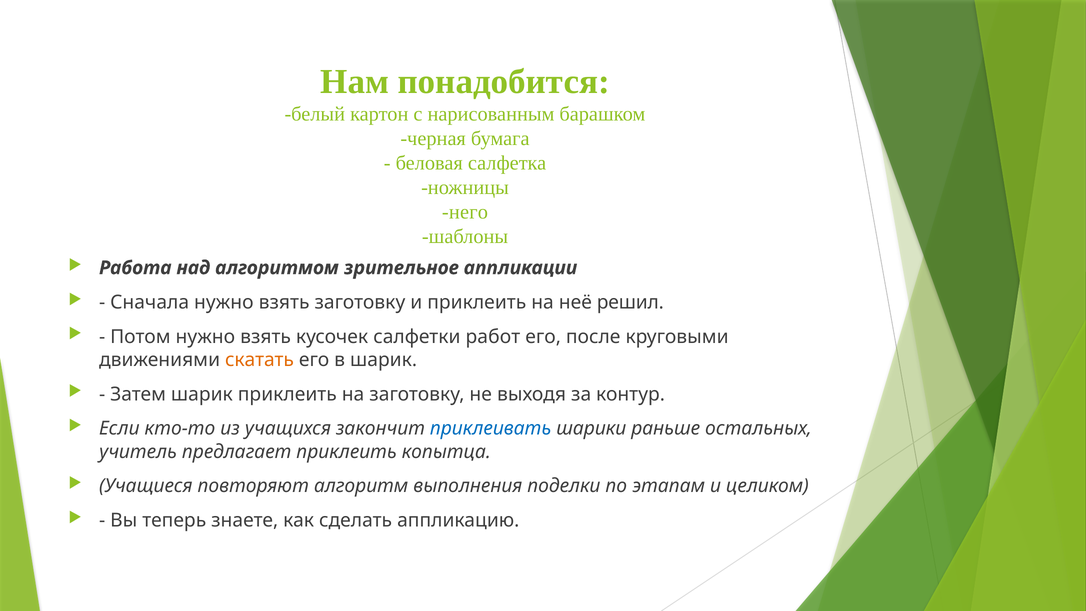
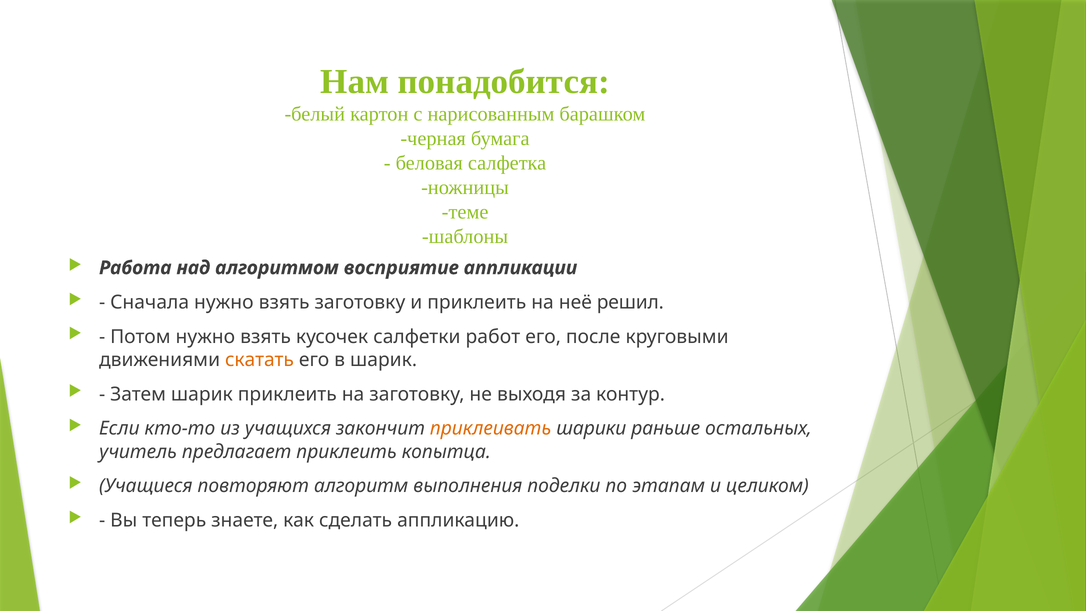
него: него -> теме
зрительное: зрительное -> восприятие
приклеивать colour: blue -> orange
